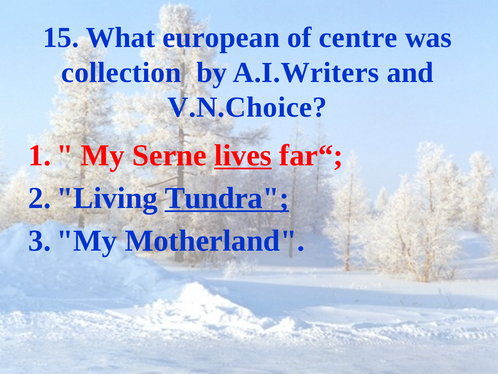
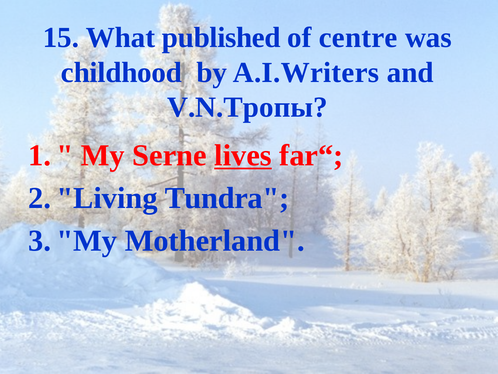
european: european -> published
collection: collection -> childhood
V.N.Choice: V.N.Choice -> V.N.Тропы
Tundra underline: present -> none
